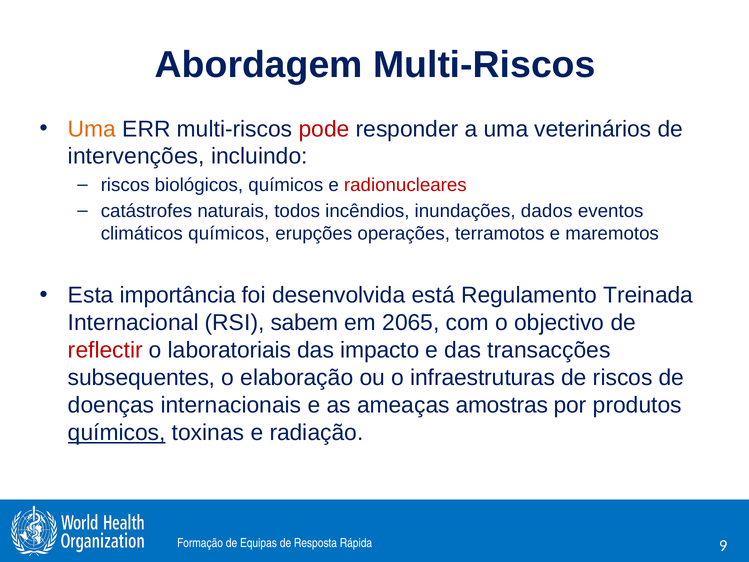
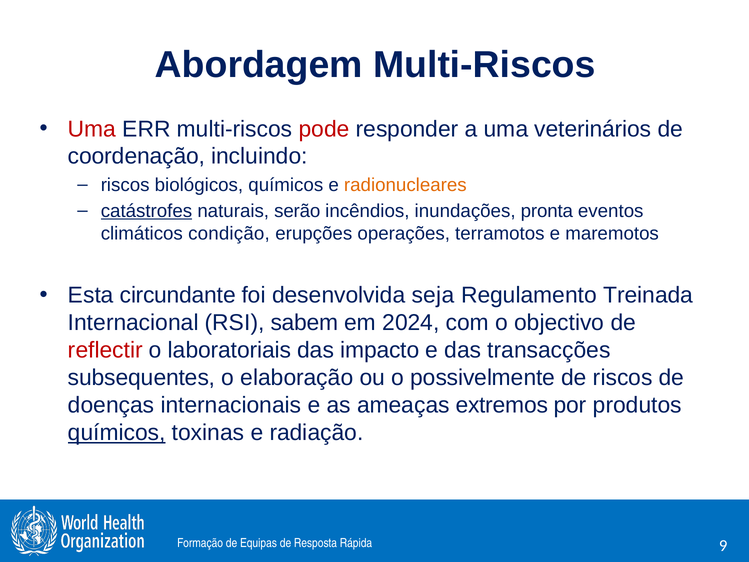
Uma at (92, 129) colour: orange -> red
intervenções: intervenções -> coordenação
radionucleares colour: red -> orange
catástrofes underline: none -> present
todos: todos -> serão
dados: dados -> pronta
climáticos químicos: químicos -> condição
importância: importância -> circundante
está: está -> seja
2065: 2065 -> 2024
infraestruturas: infraestruturas -> possivelmente
amostras: amostras -> extremos
